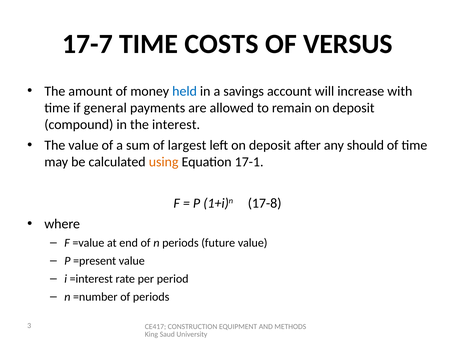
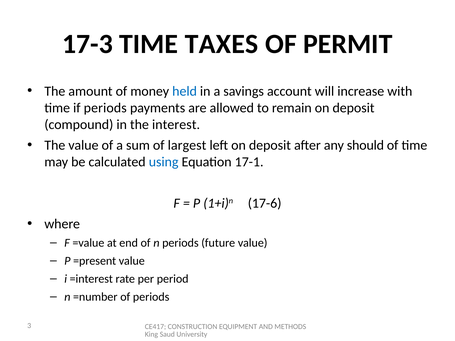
17-7: 17-7 -> 17-3
COSTS: COSTS -> TAXES
VERSUS: VERSUS -> PERMIT
if general: general -> periods
using colour: orange -> blue
17-8: 17-8 -> 17-6
